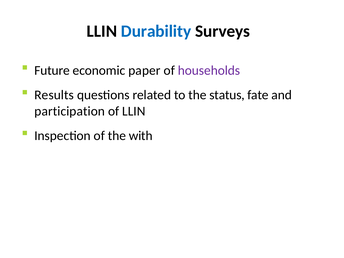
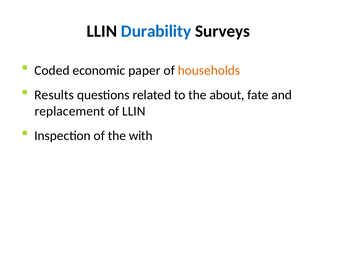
Future: Future -> Coded
households colour: purple -> orange
status: status -> about
participation: participation -> replacement
